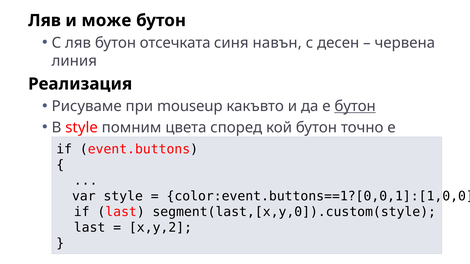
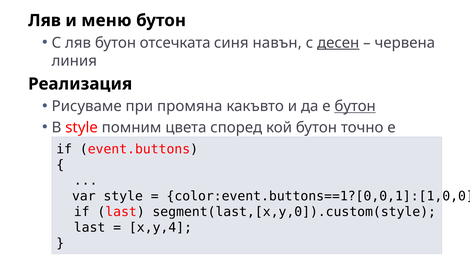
може: може -> меню
десен underline: none -> present
mouseup: mouseup -> промяна
x,y,2: x,y,2 -> x,y,4
